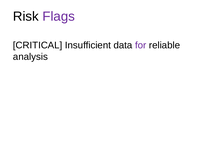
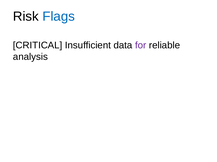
Flags colour: purple -> blue
